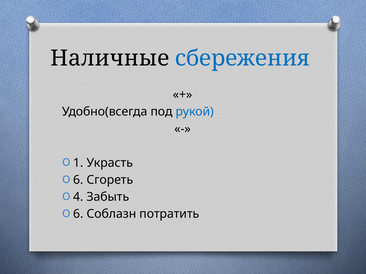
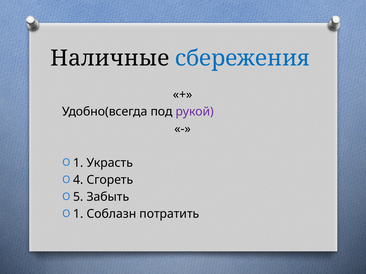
рукой colour: blue -> purple
6 at (78, 180): 6 -> 4
4: 4 -> 5
6 at (78, 214): 6 -> 1
